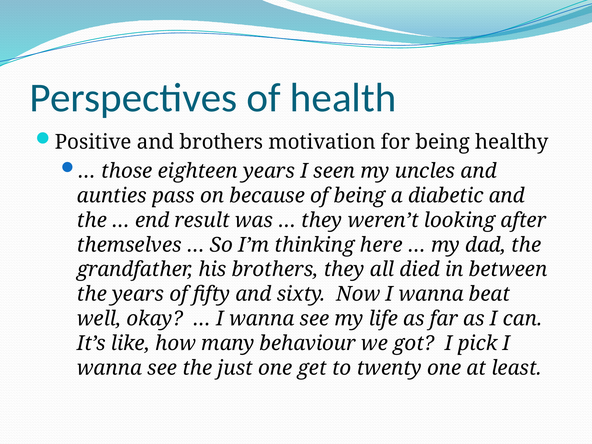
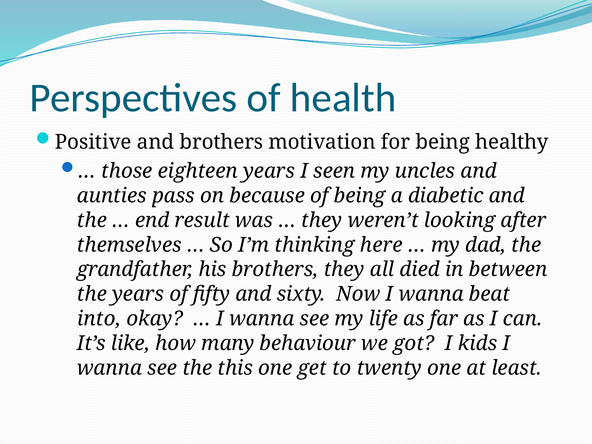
well: well -> into
pick: pick -> kids
just: just -> this
